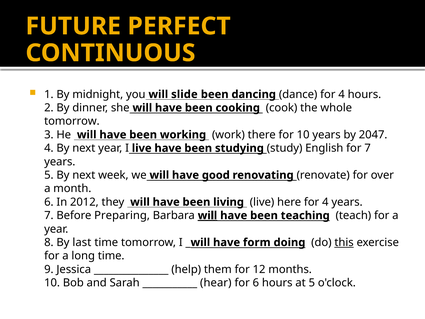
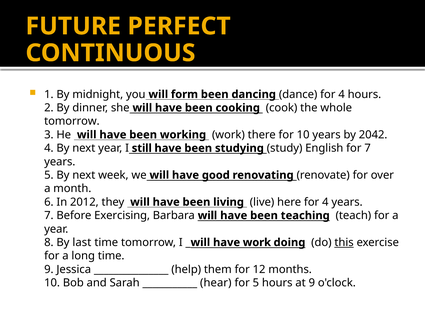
slide: slide -> form
2047: 2047 -> 2042
I live: live -> still
Preparing: Preparing -> Exercising
will at (208, 215) underline: present -> none
have form: form -> work
for 6: 6 -> 5
at 5: 5 -> 9
